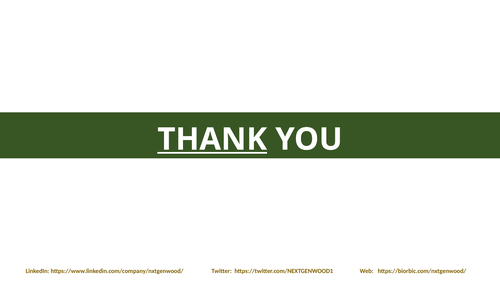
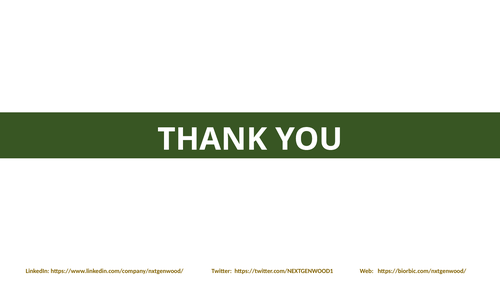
THANK underline: present -> none
